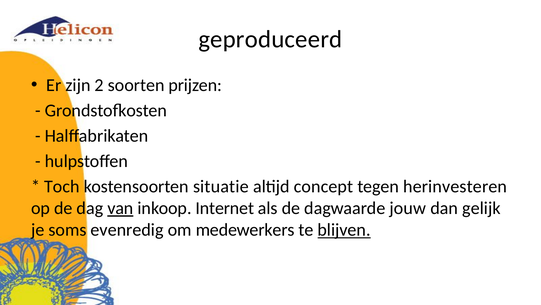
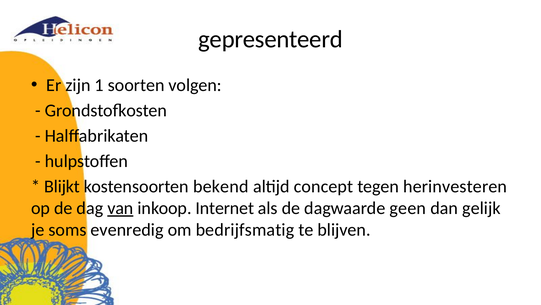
geproduceerd: geproduceerd -> gepresenteerd
2: 2 -> 1
prijzen: prijzen -> volgen
Toch: Toch -> Blijkt
situatie: situatie -> bekend
jouw: jouw -> geen
medewerkers: medewerkers -> bedrijfsmatig
blijven underline: present -> none
